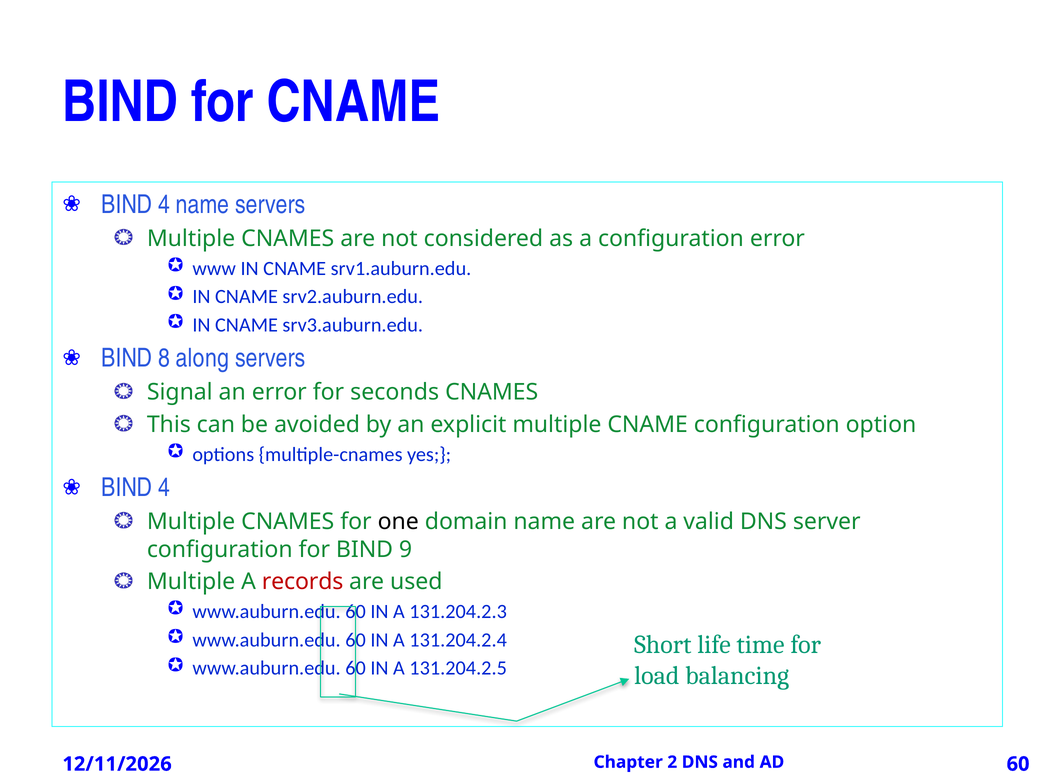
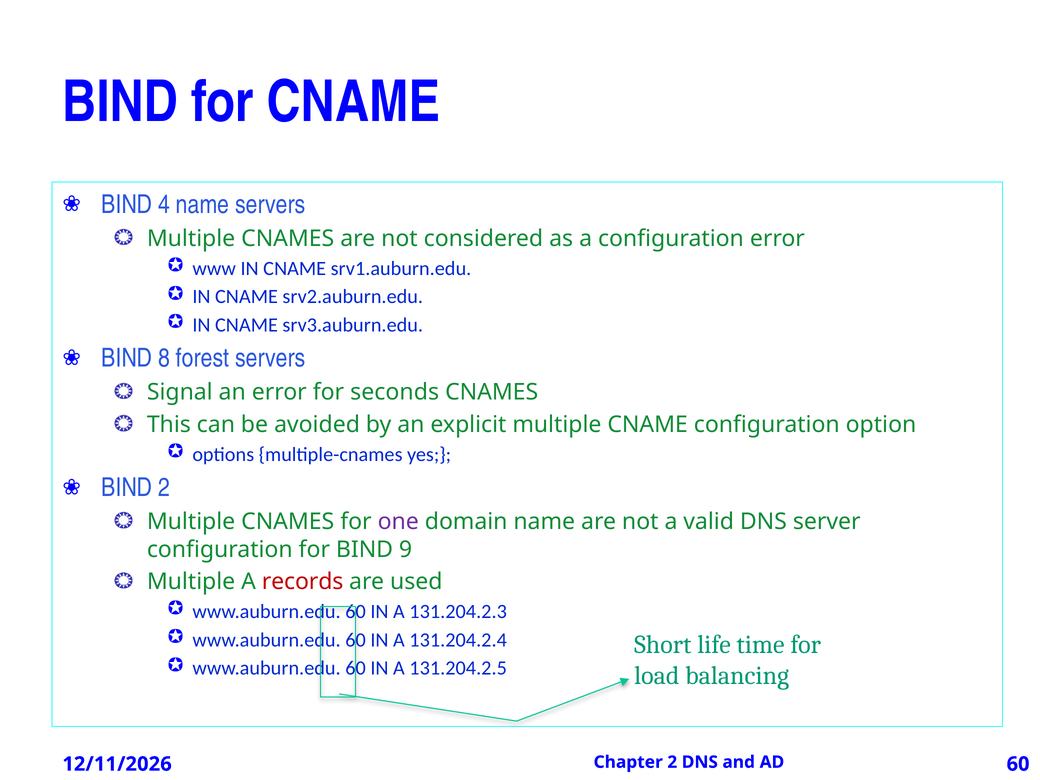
along: along -> forest
4 at (164, 488): 4 -> 2
one colour: black -> purple
